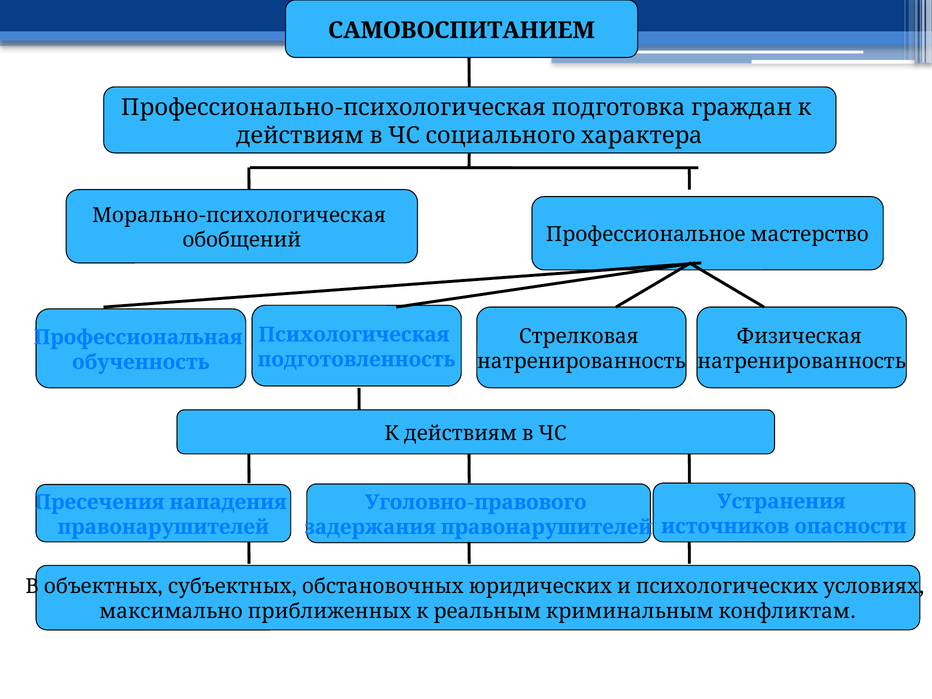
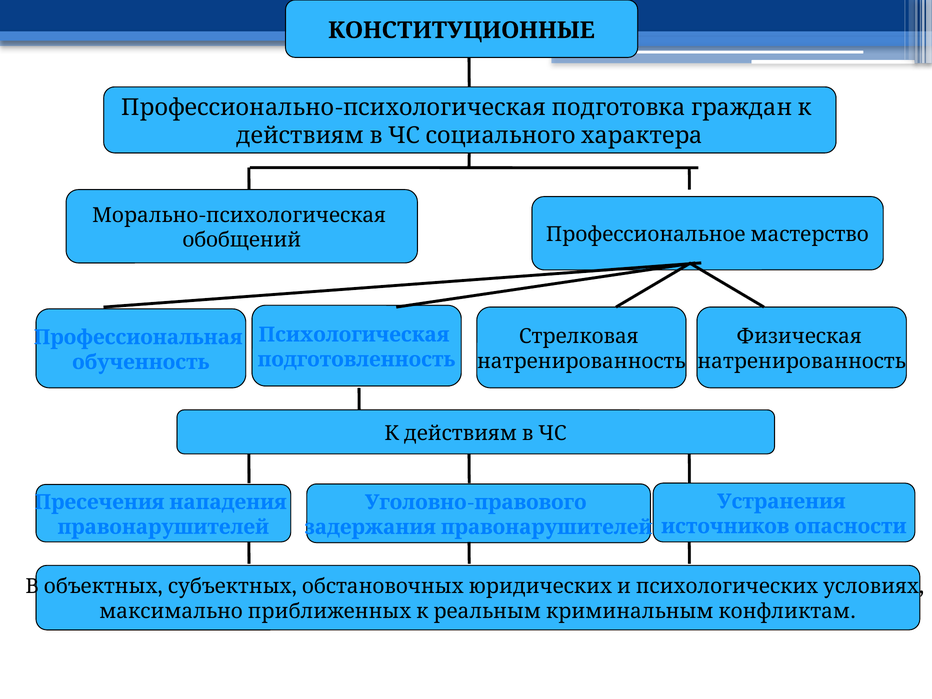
САМОВОСПИТАНИЕМ: САМОВОСПИТАНИЕМ -> КОНСТИТУЦИОННЫЕ
